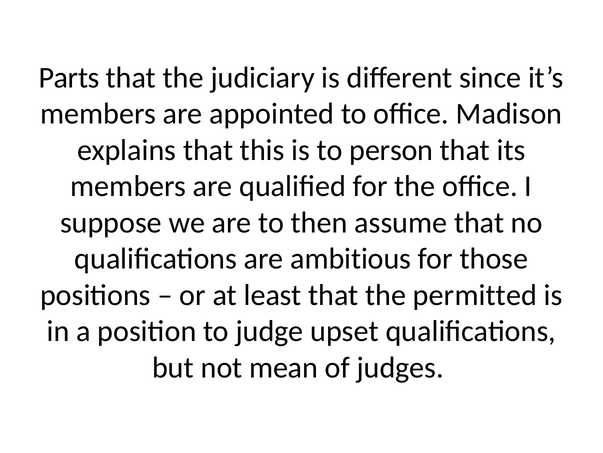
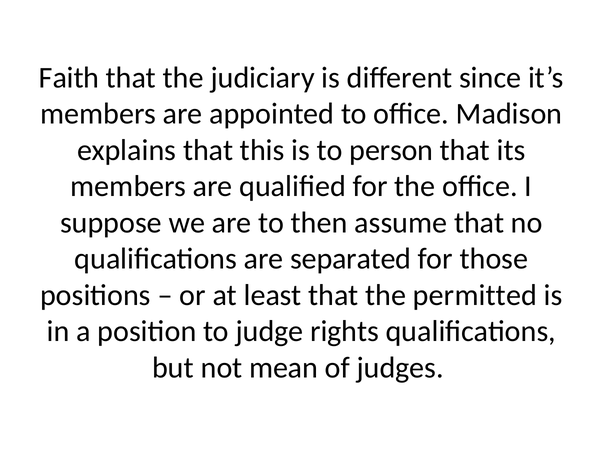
Parts: Parts -> Faith
ambitious: ambitious -> separated
upset: upset -> rights
